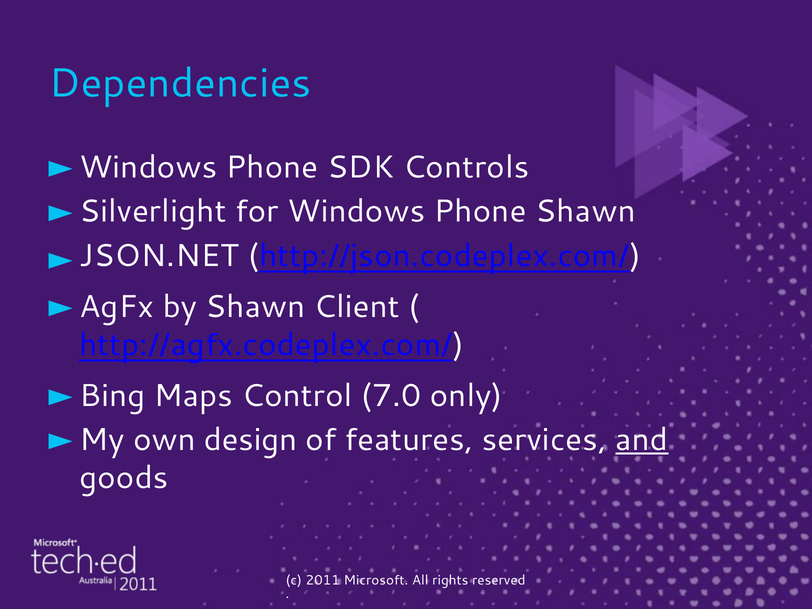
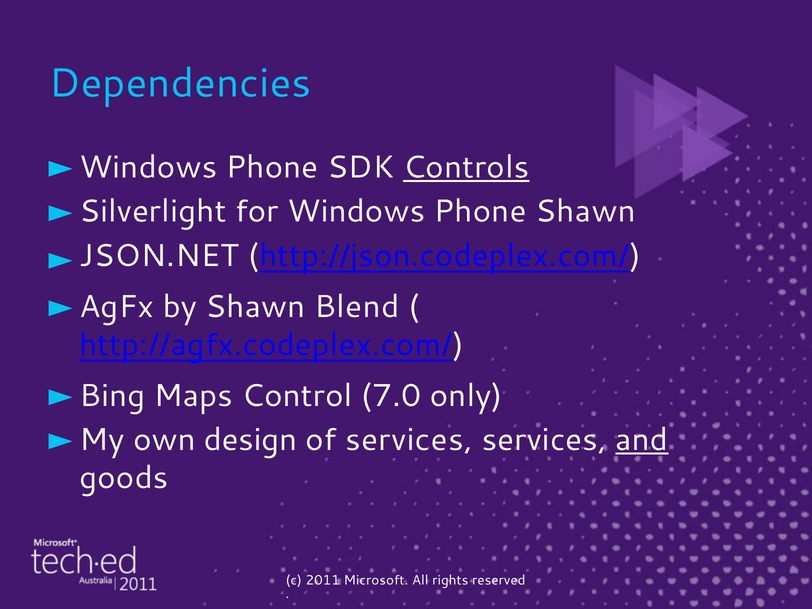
Controls underline: none -> present
Client: Client -> Blend
of features: features -> services
